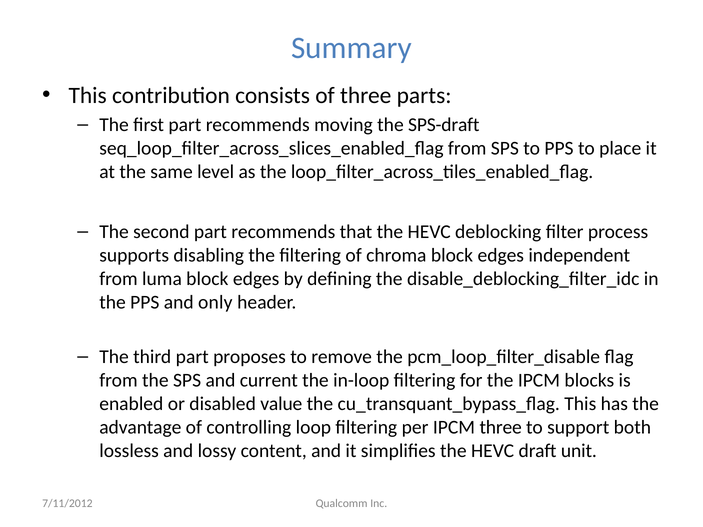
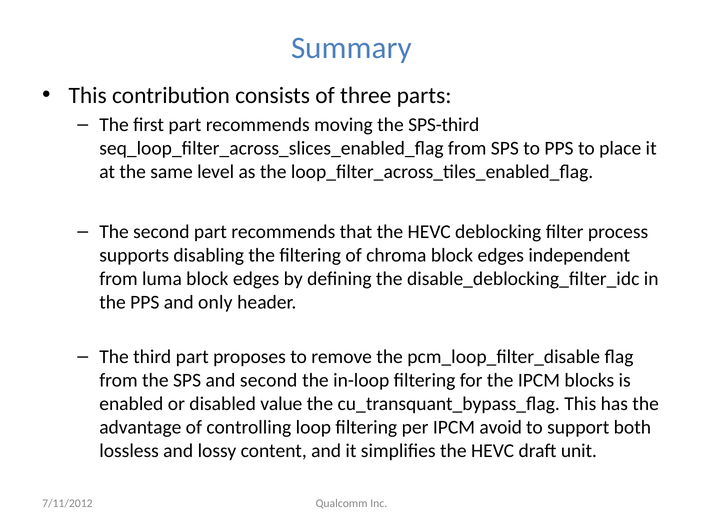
SPS-draft: SPS-draft -> SPS-third
and current: current -> second
IPCM three: three -> avoid
